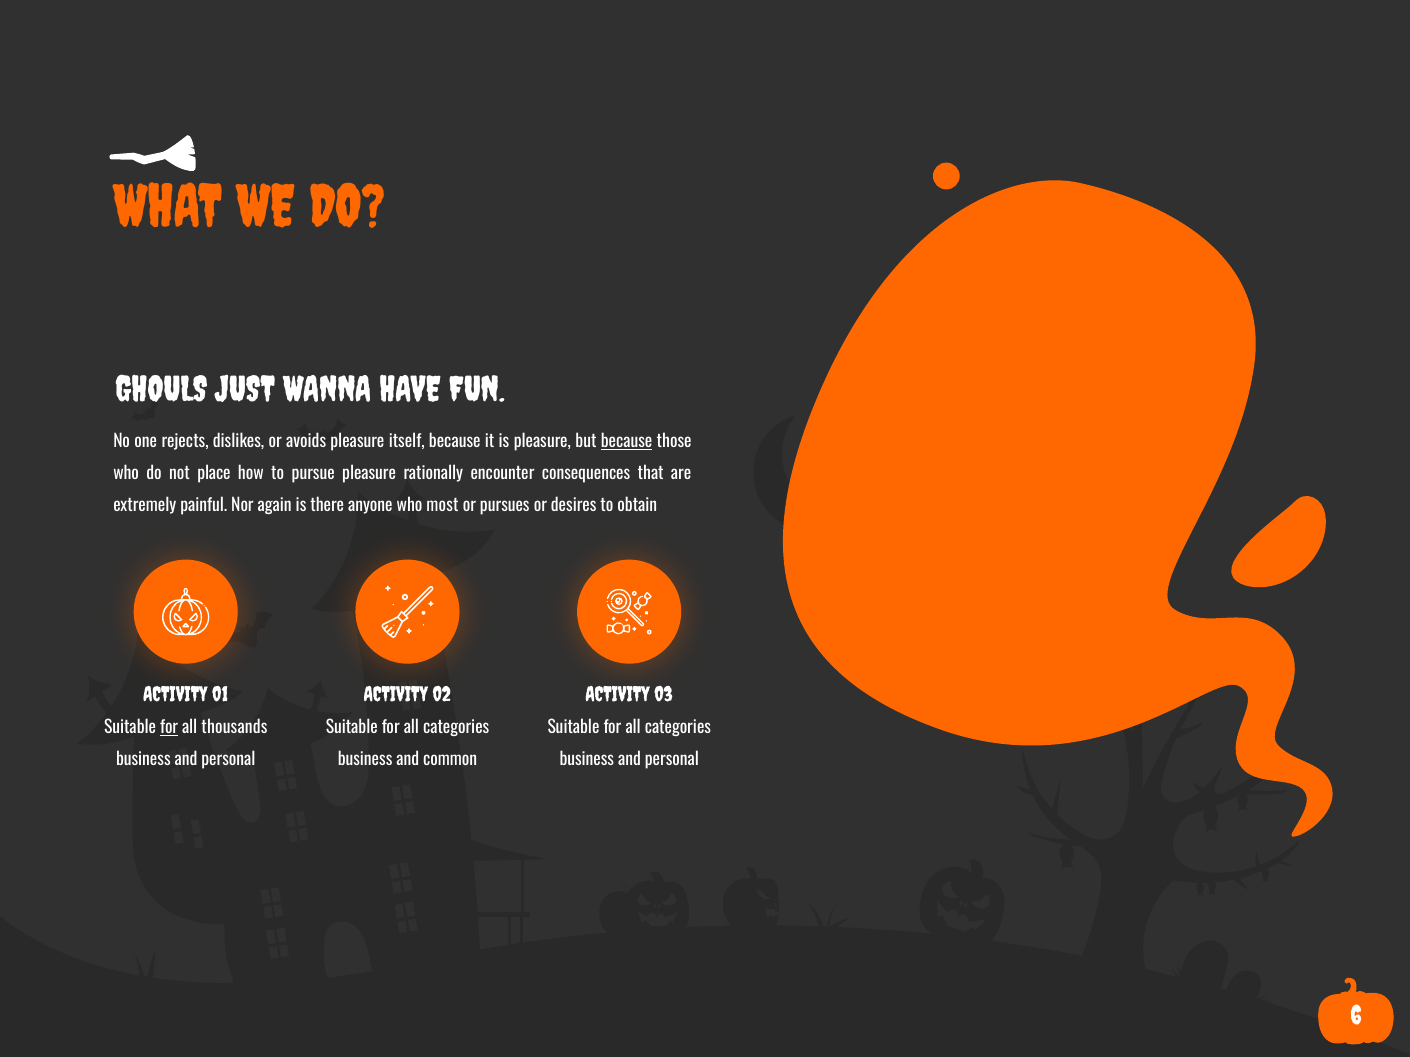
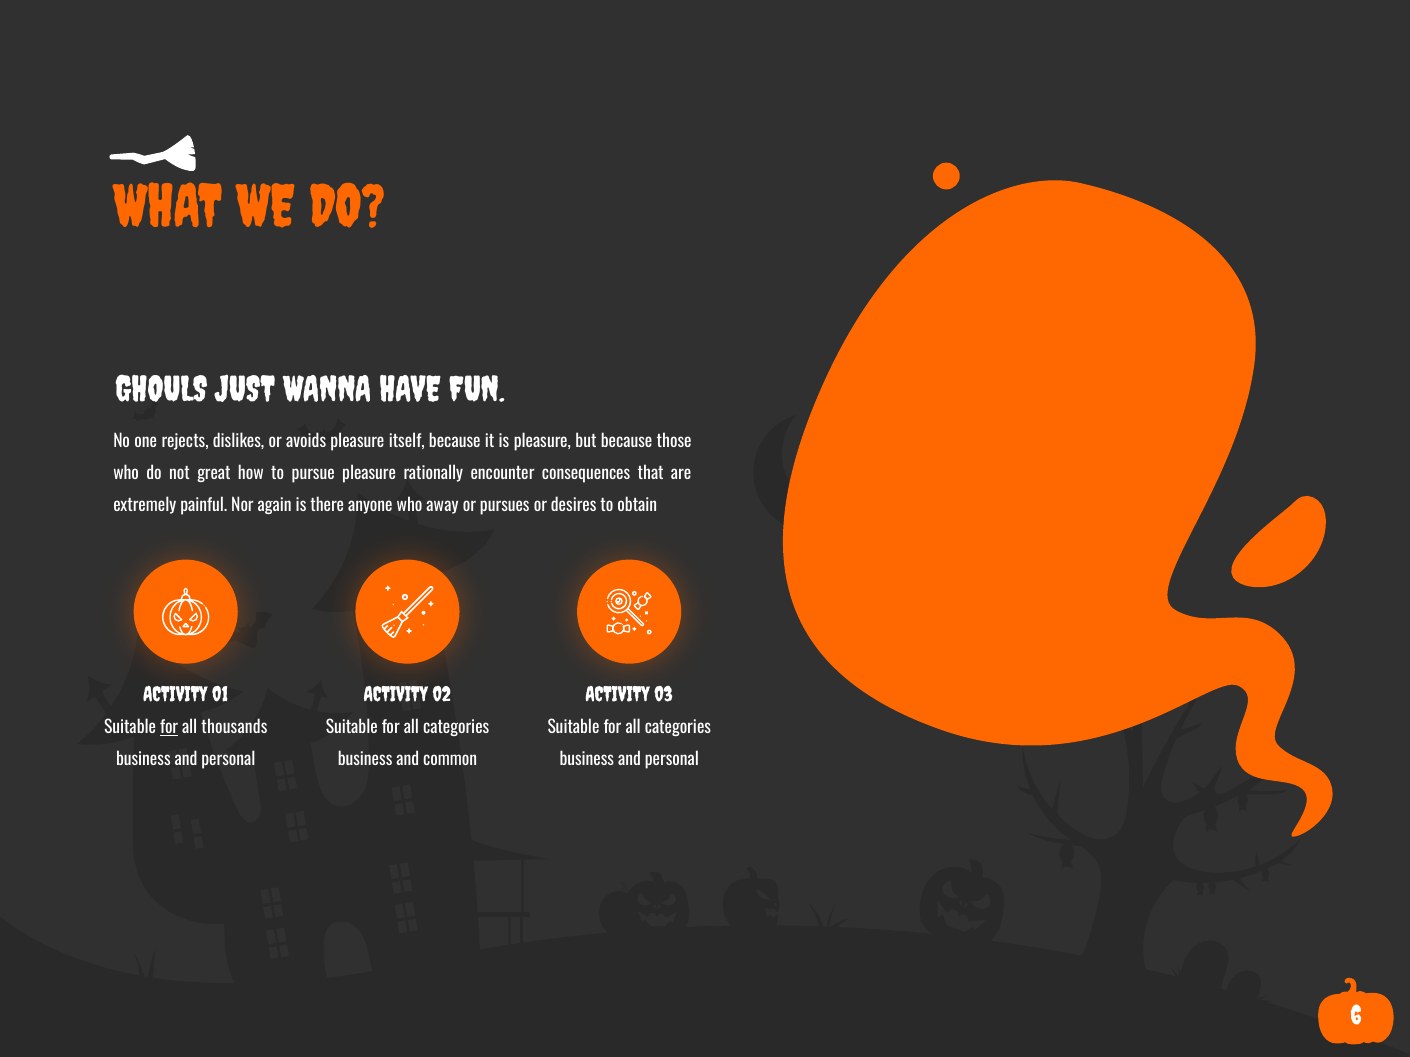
because at (627, 442) underline: present -> none
place: place -> great
most: most -> away
